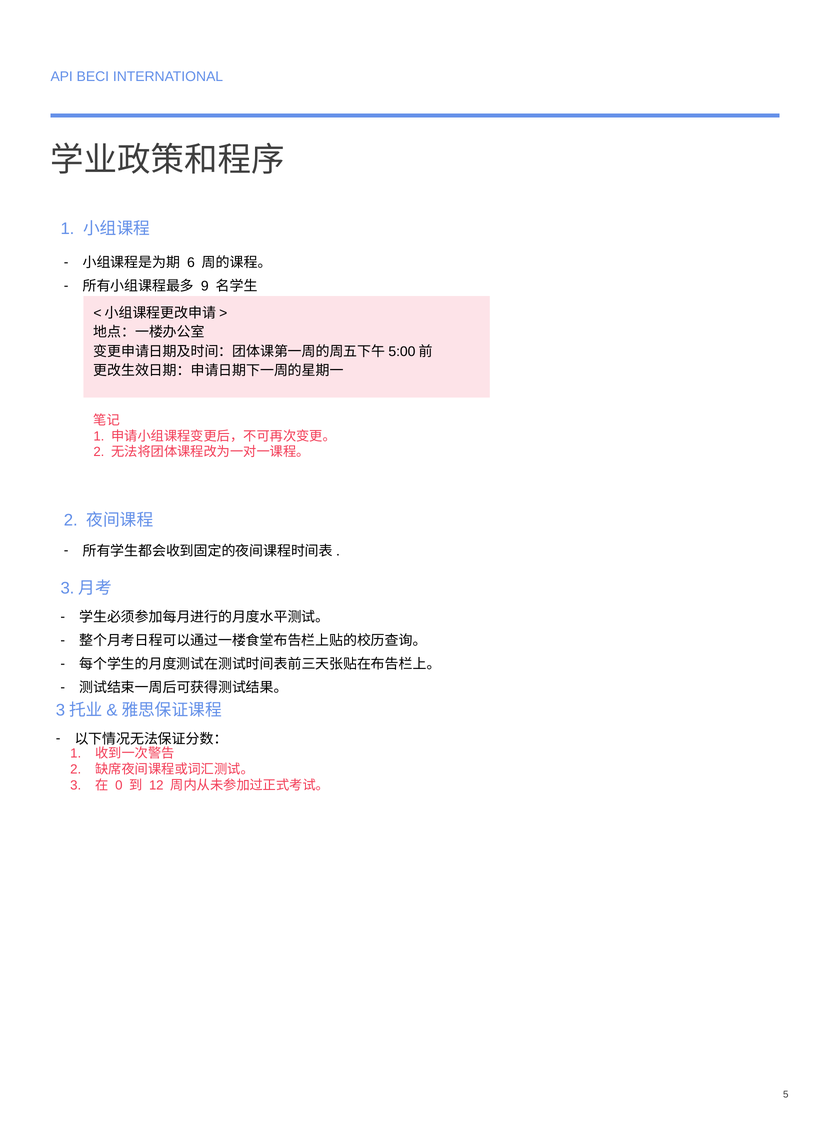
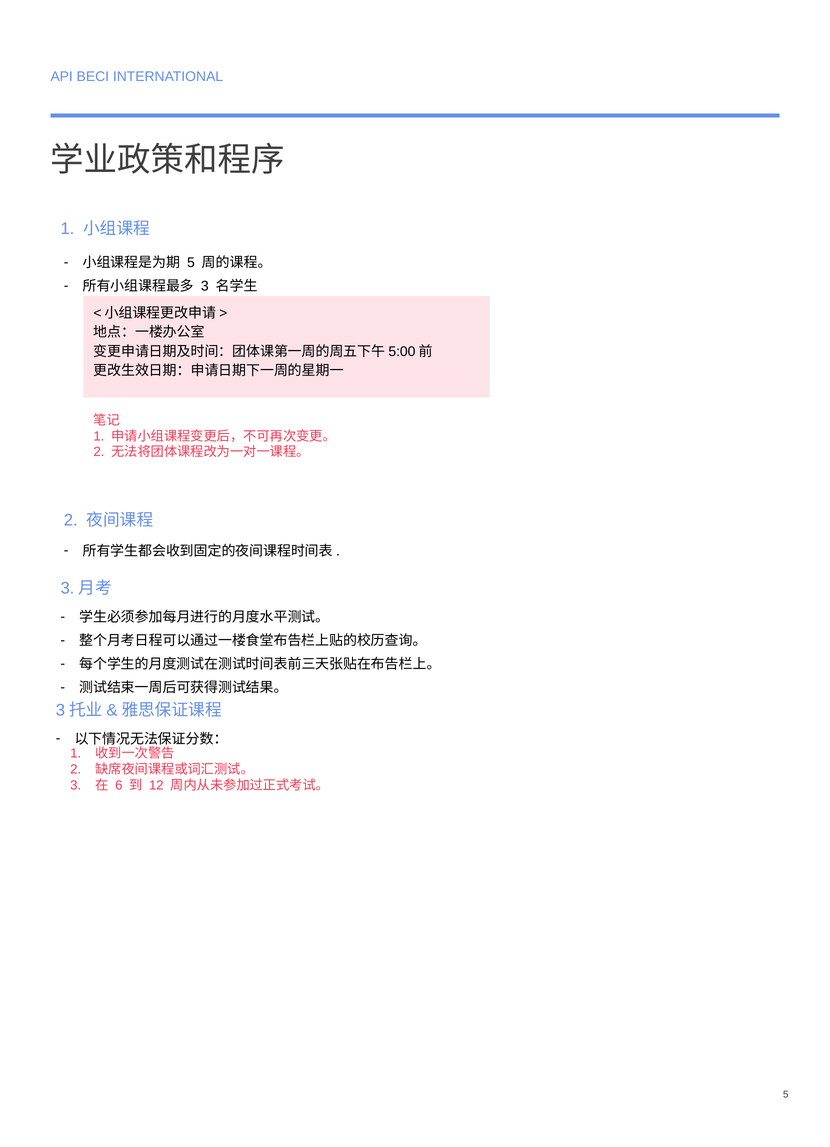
6 at (191, 263): 6 -> 5
9 at (205, 286): 9 -> 3
0: 0 -> 6
